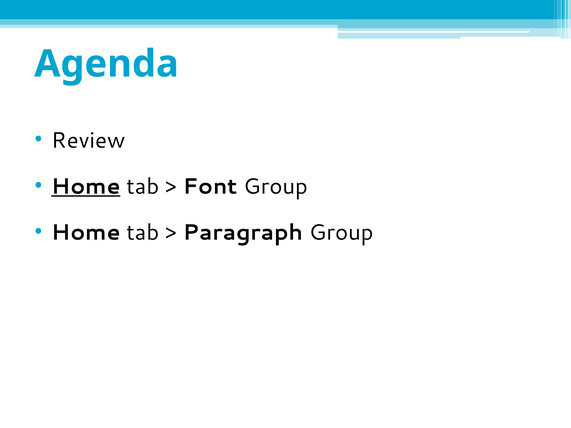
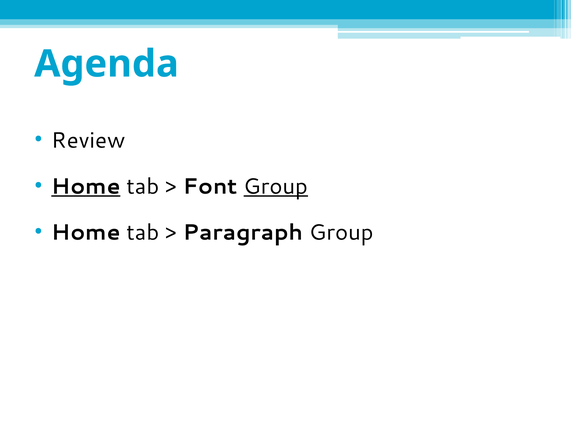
Group at (276, 187) underline: none -> present
